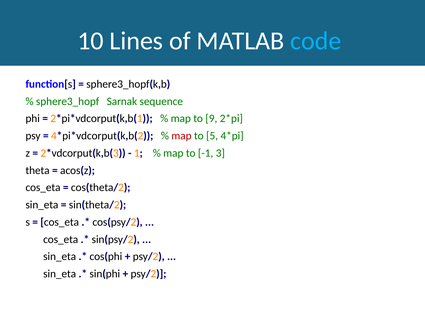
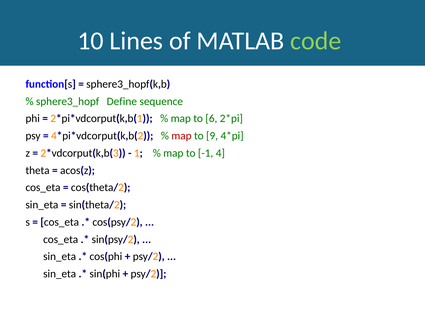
code colour: light blue -> light green
Sarnak: Sarnak -> Define
9: 9 -> 6
5: 5 -> 9
3: 3 -> 4
